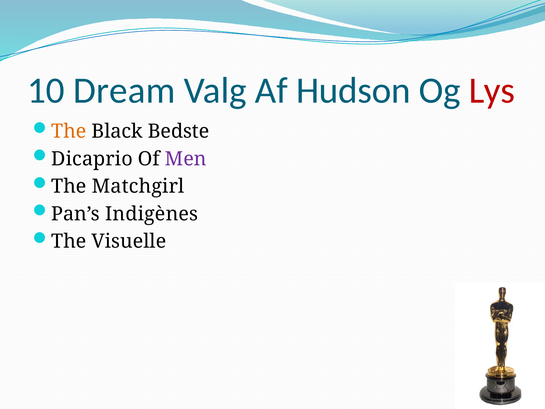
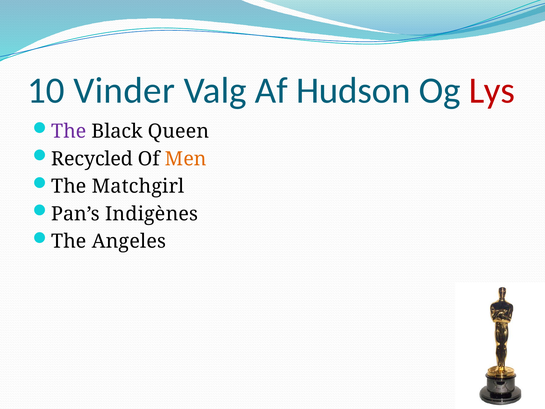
Dream: Dream -> Vinder
The at (69, 131) colour: orange -> purple
Bedste: Bedste -> Queen
Dicaprio: Dicaprio -> Recycled
Men colour: purple -> orange
Visuelle: Visuelle -> Angeles
